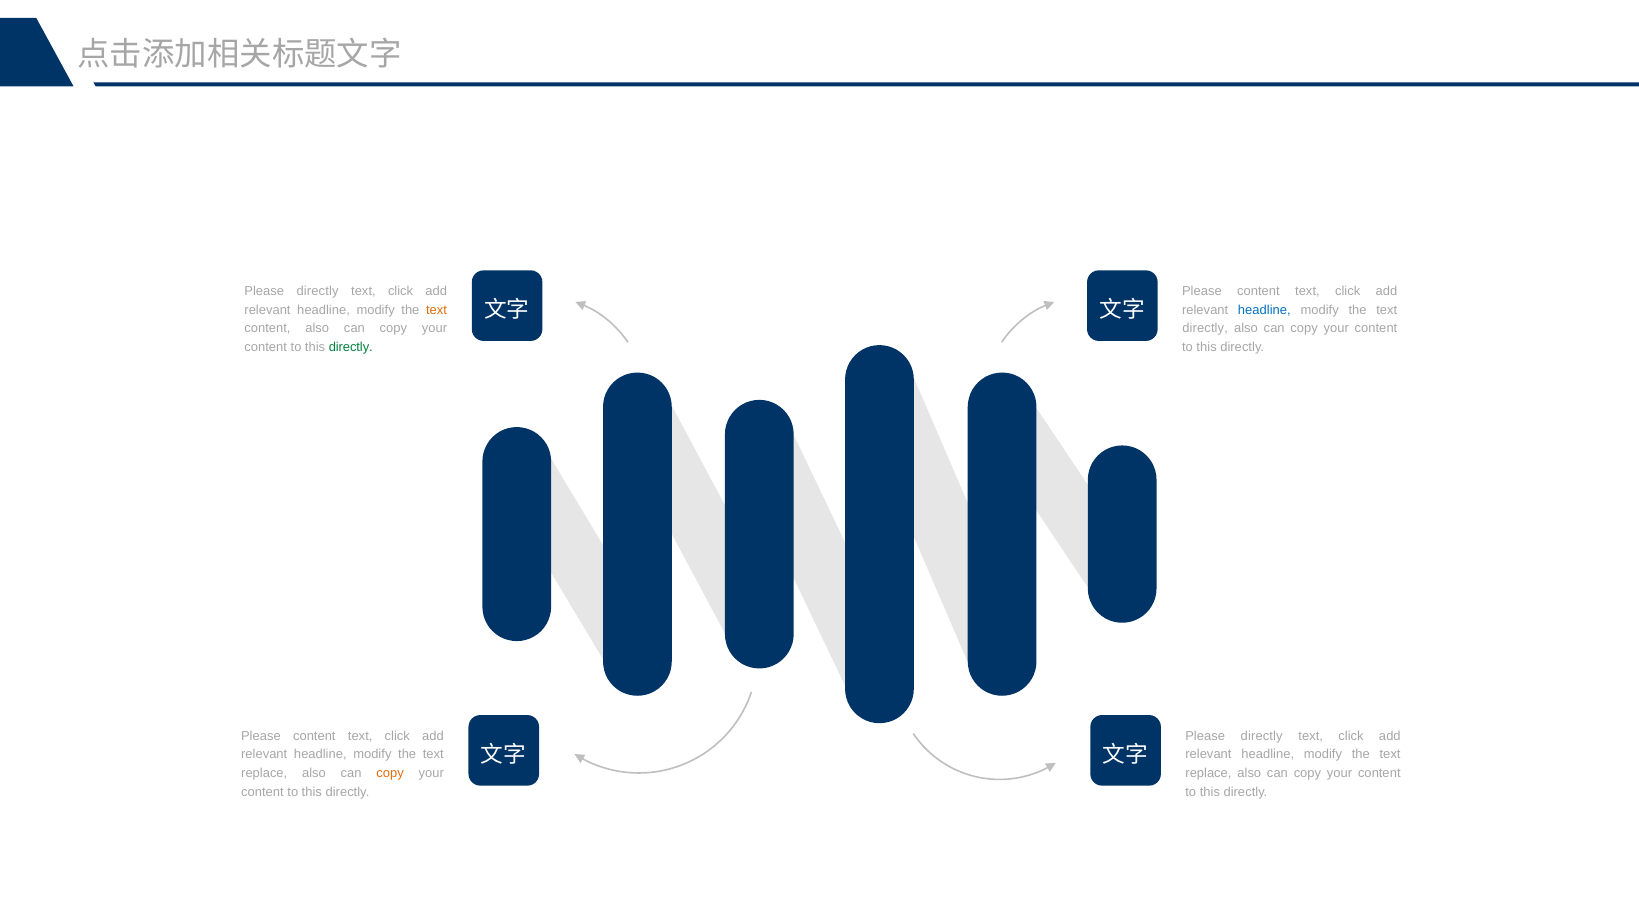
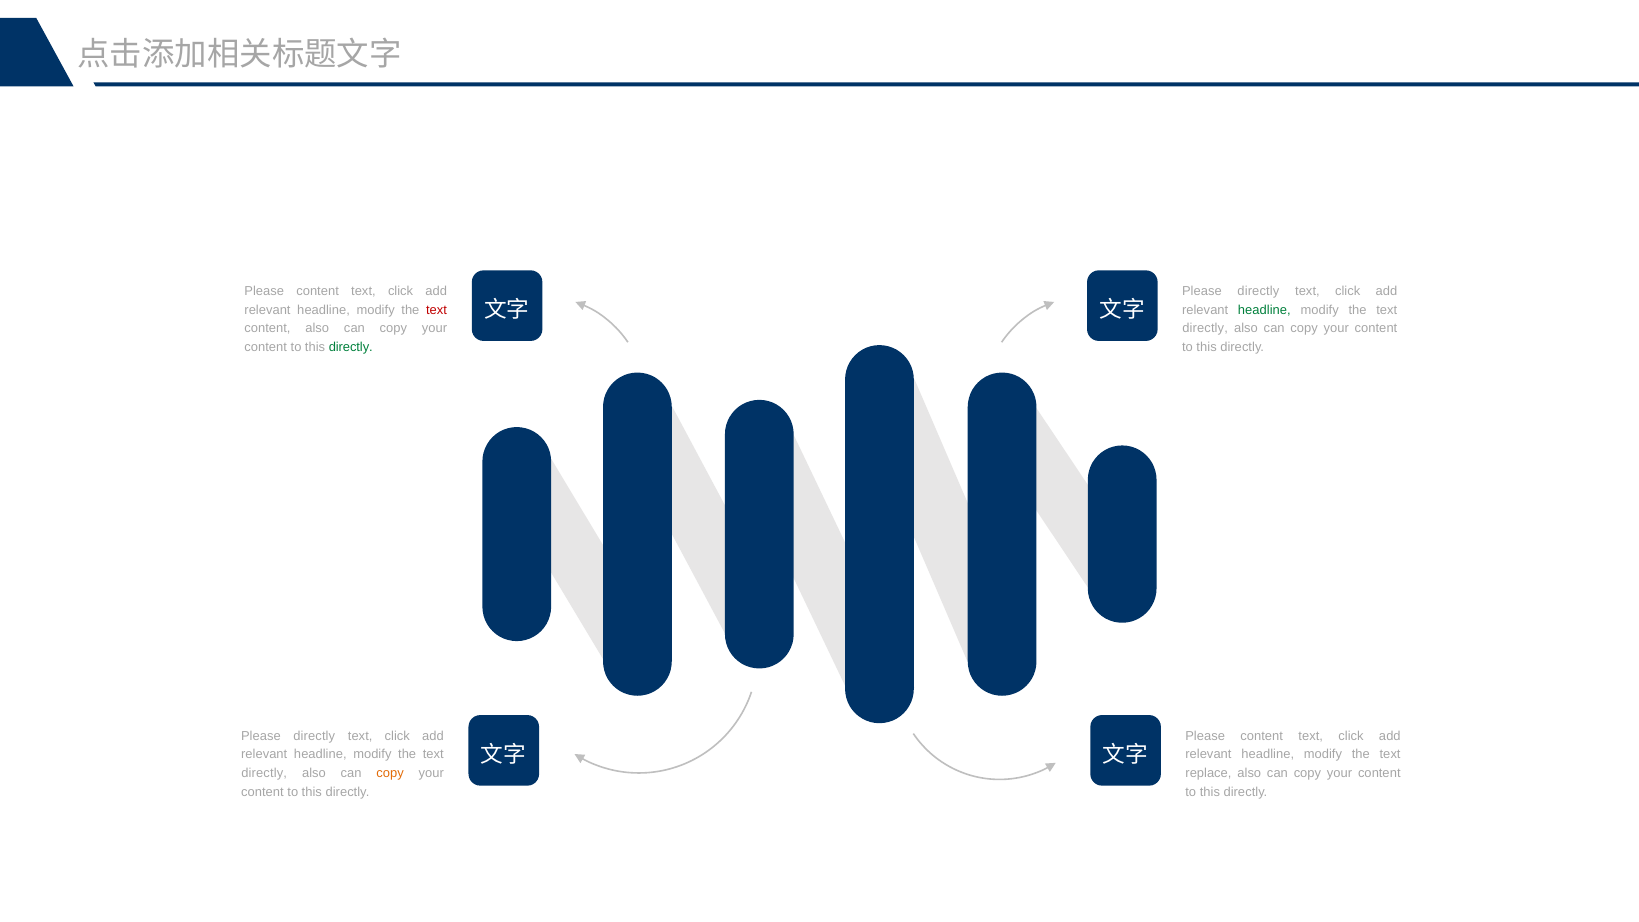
directly at (318, 291): directly -> content
content at (1258, 291): content -> directly
text at (436, 310) colour: orange -> red
headline at (1264, 310) colour: blue -> green
content at (314, 736): content -> directly
directly at (1262, 736): directly -> content
replace at (264, 773): replace -> directly
